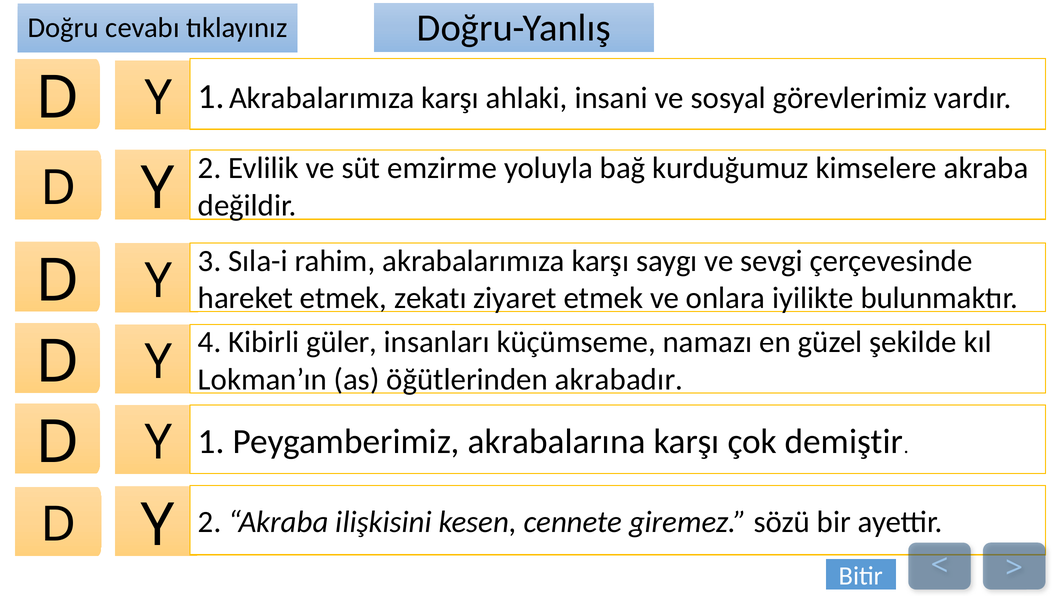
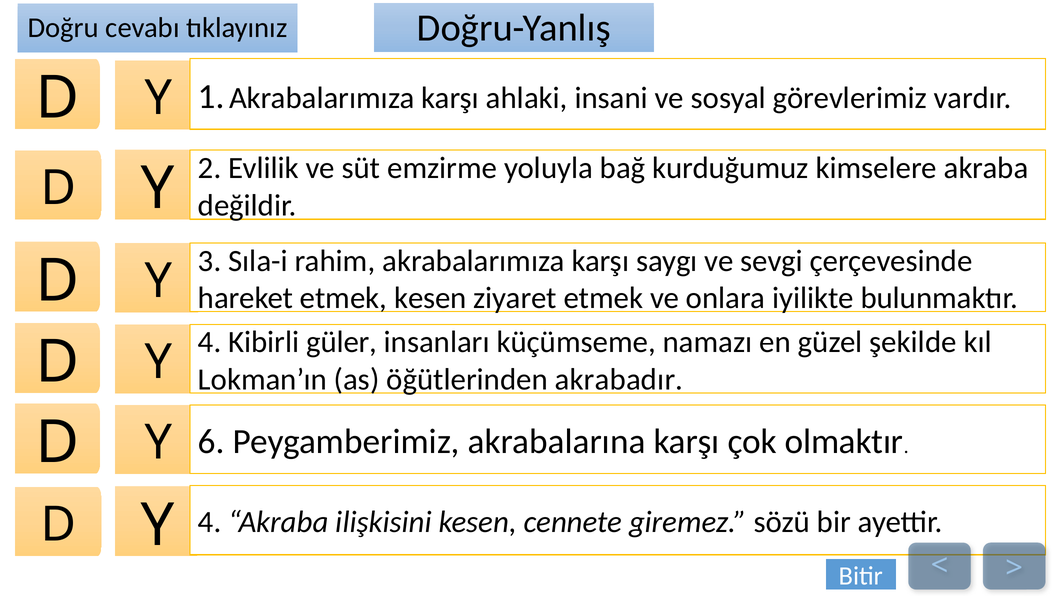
etmek zekatı: zekatı -> kesen
D 1: 1 -> 6
demiştir: demiştir -> olmaktır
Y 2: 2 -> 4
